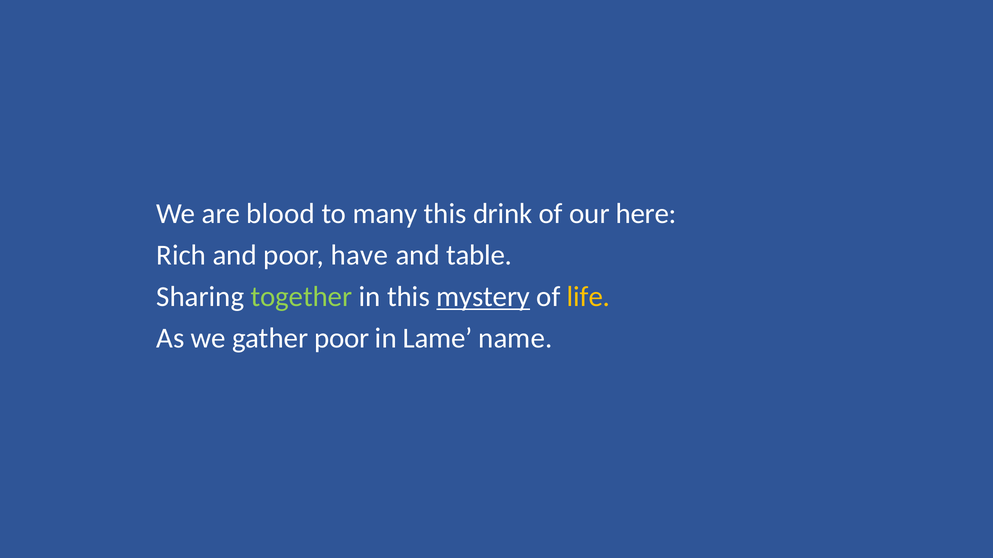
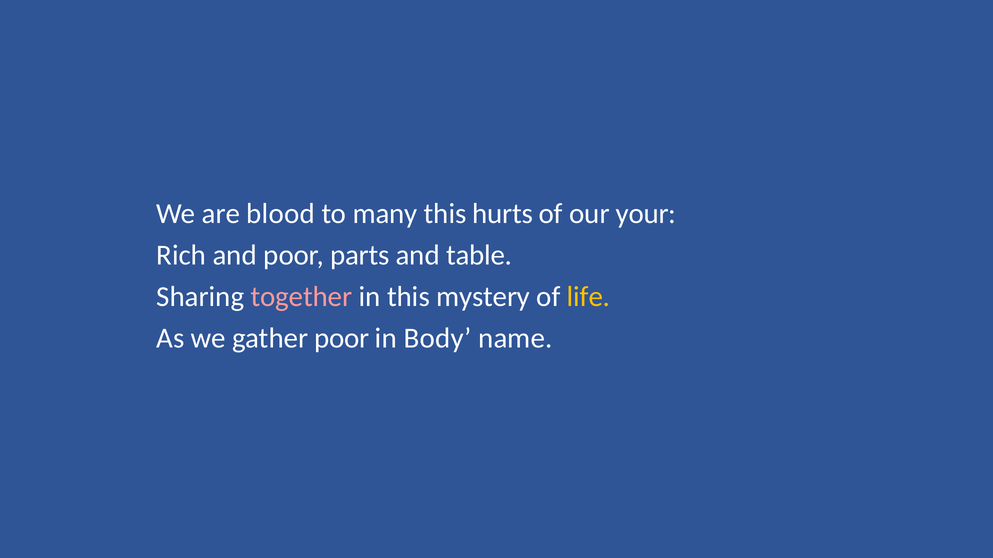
drink: drink -> hurts
here: here -> your
have: have -> parts
together colour: light green -> pink
mystery underline: present -> none
Lame: Lame -> Body
